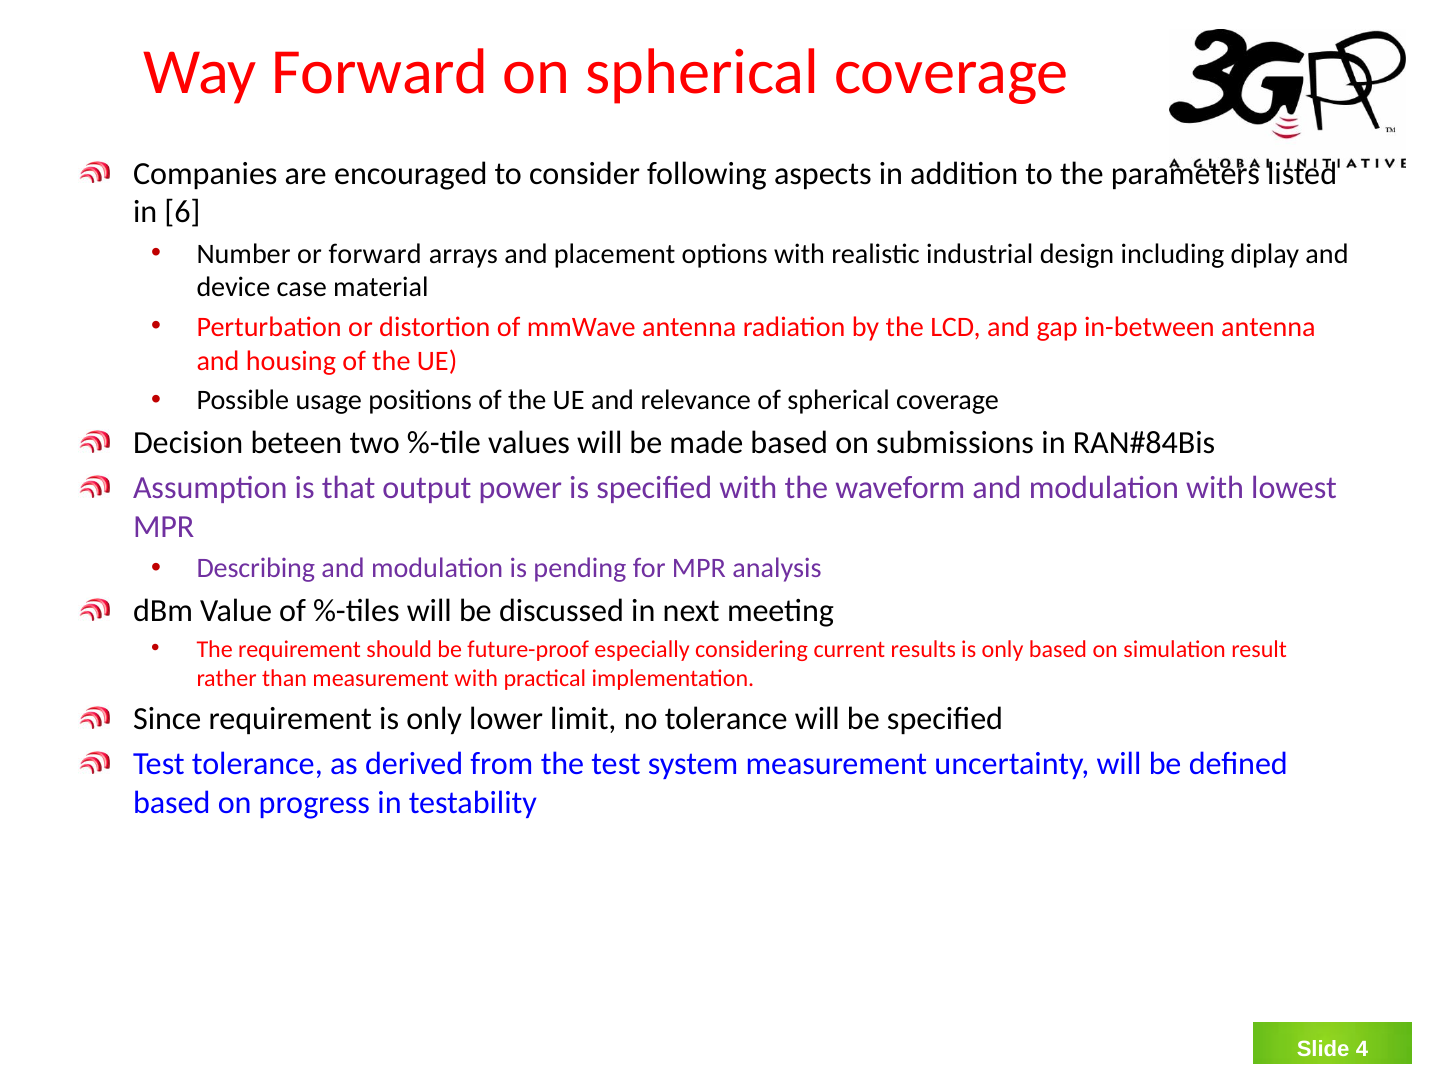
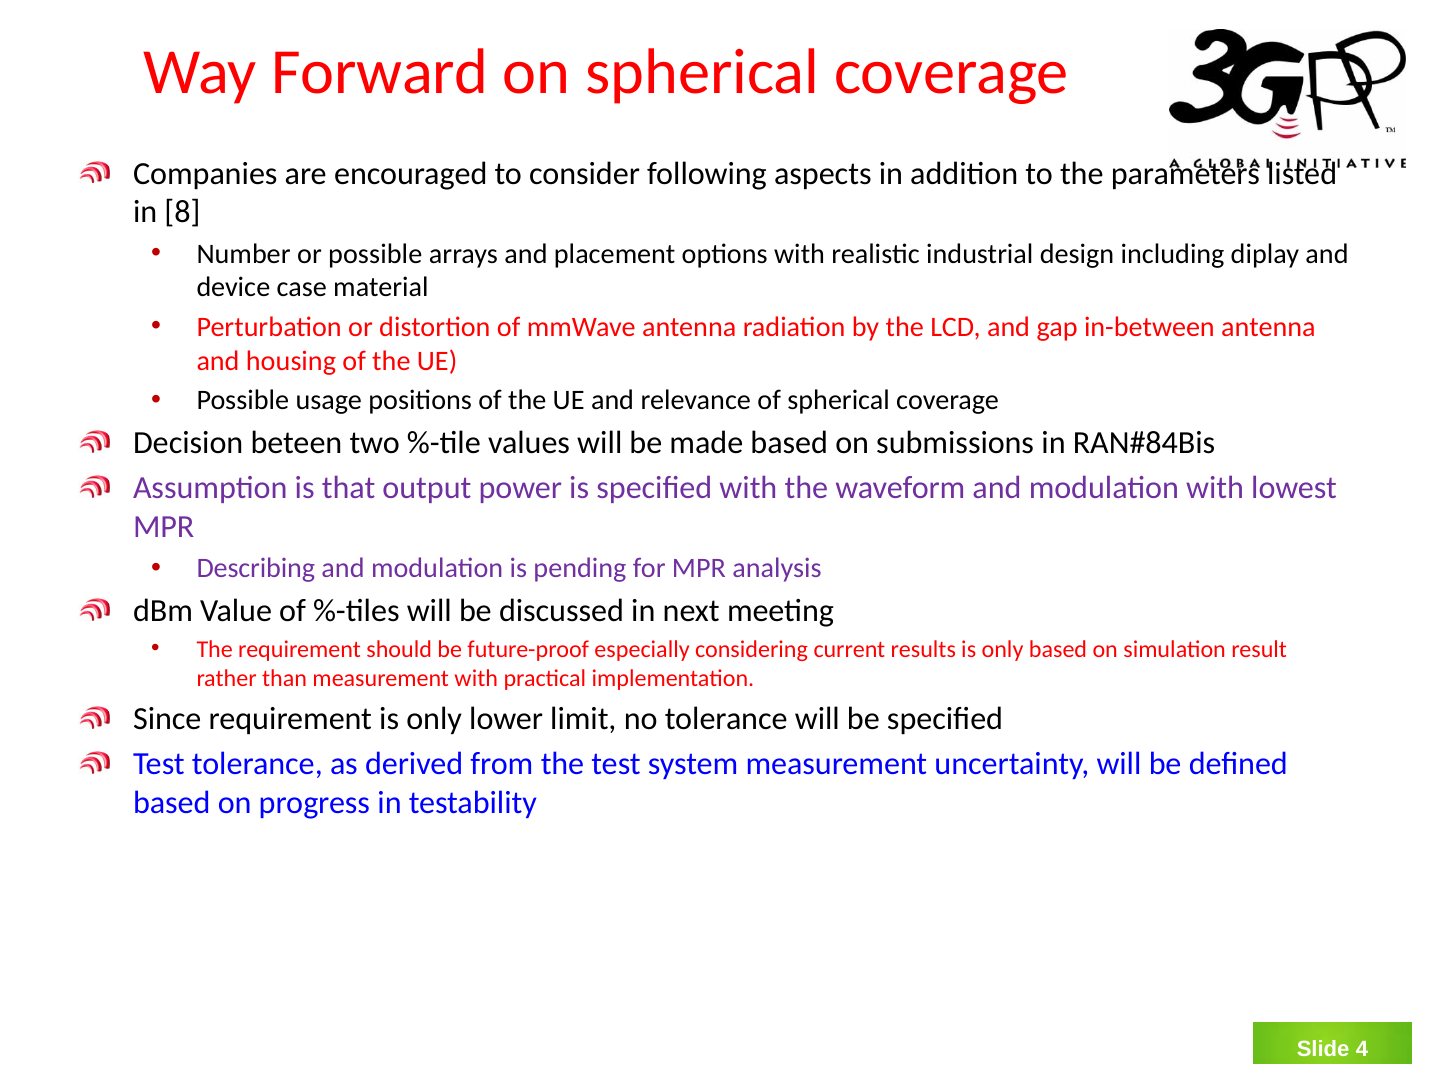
6: 6 -> 8
or forward: forward -> possible
